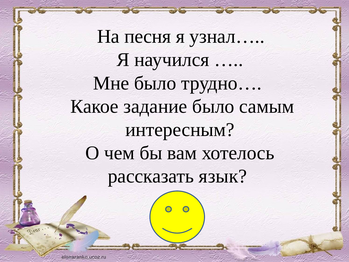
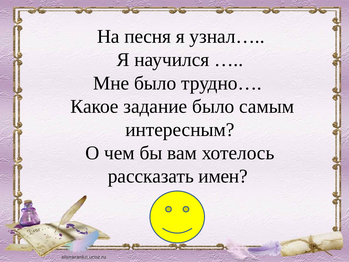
язык: язык -> имен
